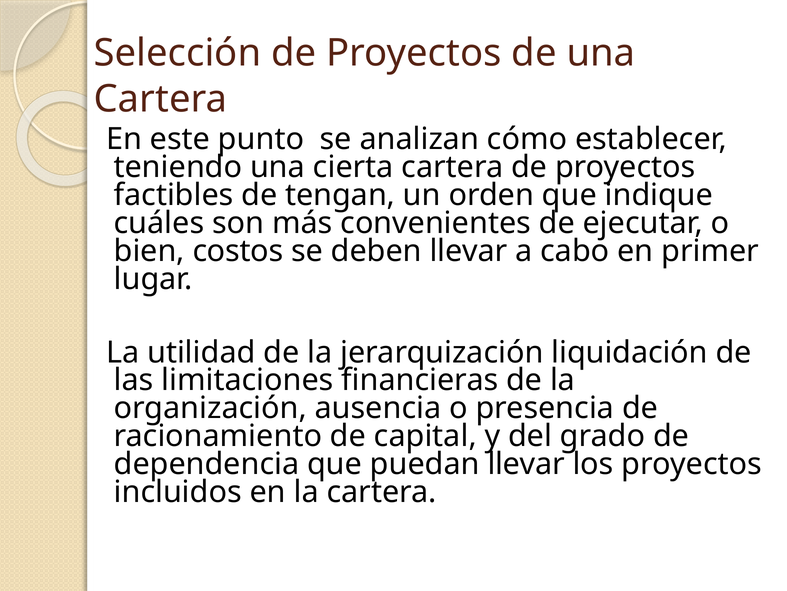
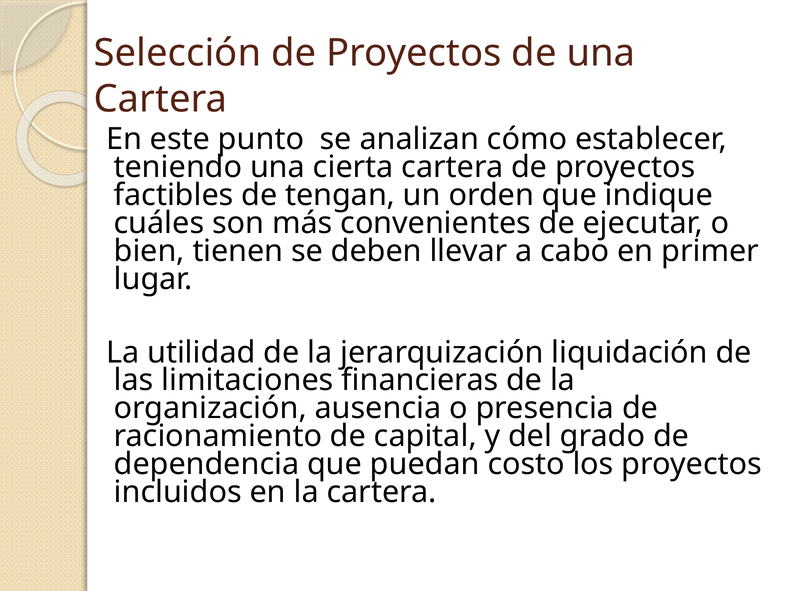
costos: costos -> tienen
puedan llevar: llevar -> costo
